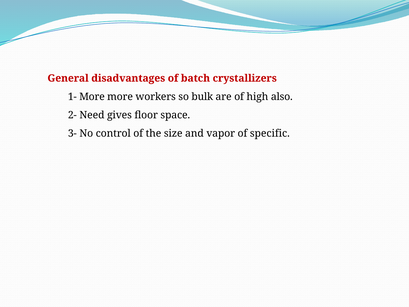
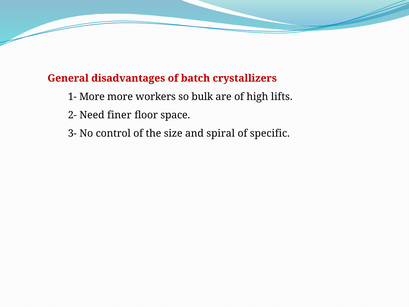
also: also -> lifts
gives: gives -> finer
vapor: vapor -> spiral
